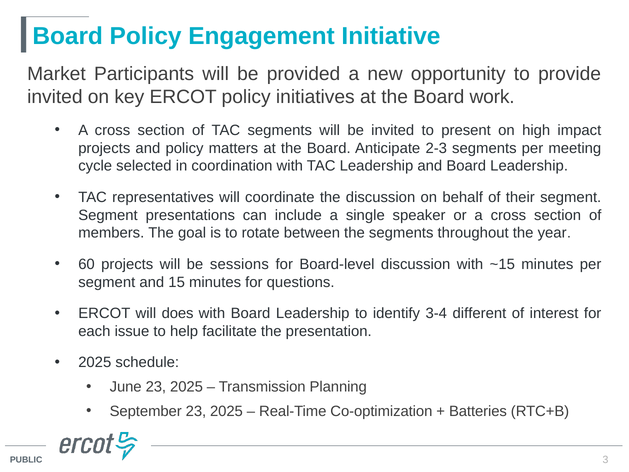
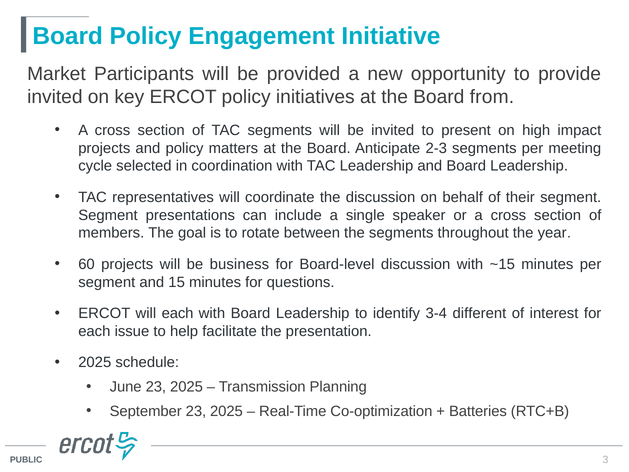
work: work -> from
sessions: sessions -> business
will does: does -> each
